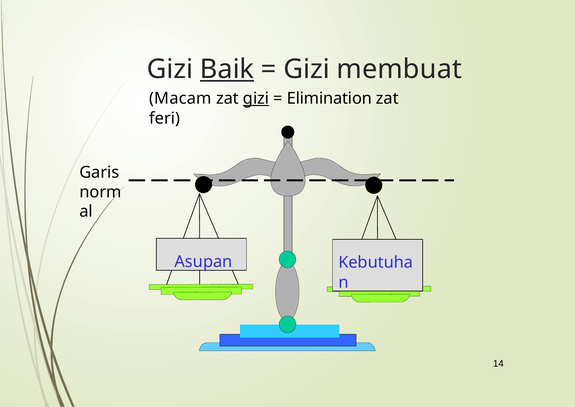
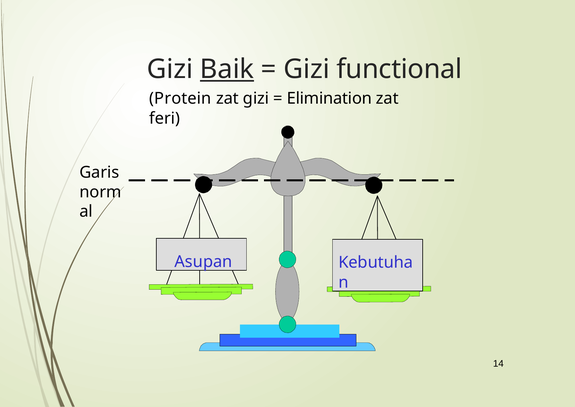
membuat: membuat -> functional
Macam: Macam -> Protein
gizi at (256, 98) underline: present -> none
